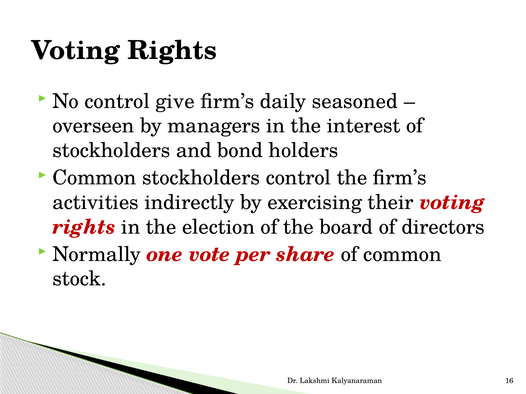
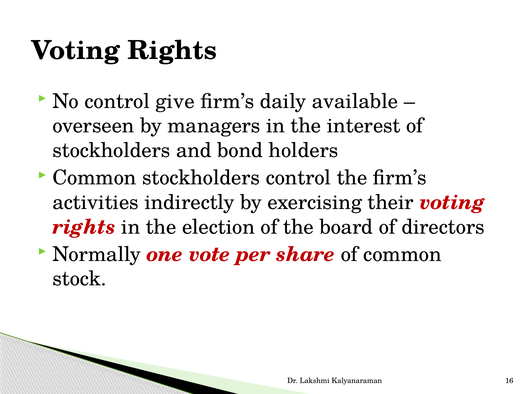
seasoned: seasoned -> available
